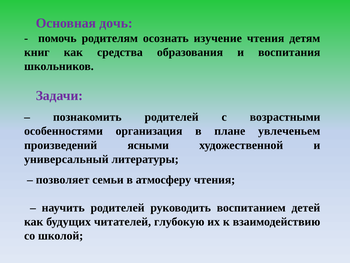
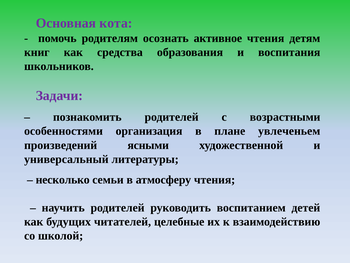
дочь: дочь -> кота
изучение: изучение -> активное
позволяет: позволяет -> несколько
глубокую: глубокую -> целебные
